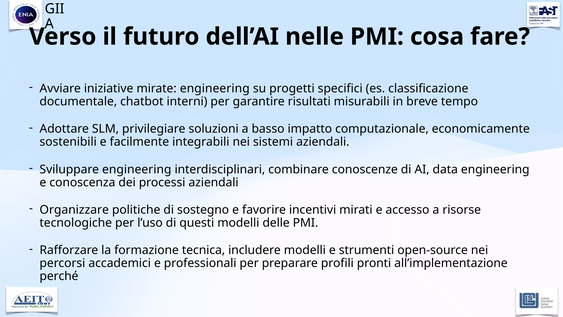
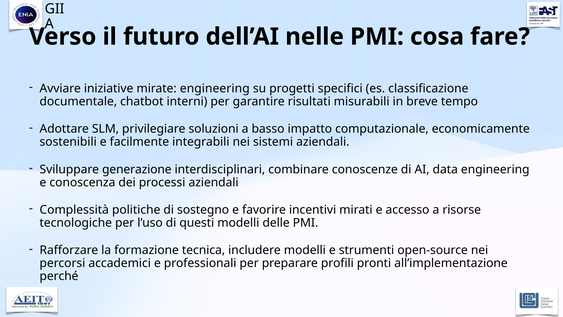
Sviluppare engineering: engineering -> generazione
Organizzare: Organizzare -> Complessità
